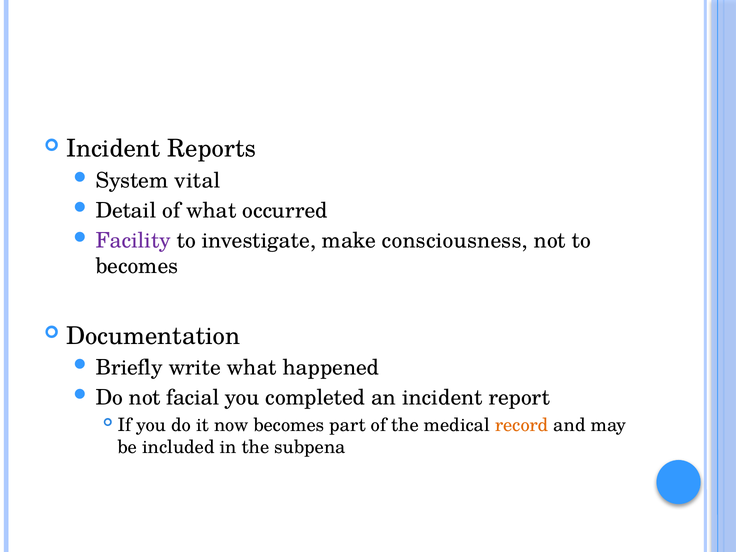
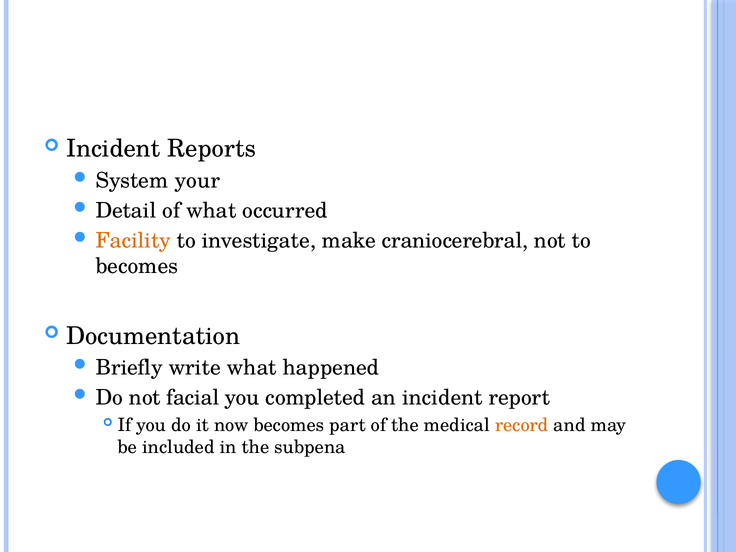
vital: vital -> your
Facility colour: purple -> orange
consciousness: consciousness -> craniocerebral
